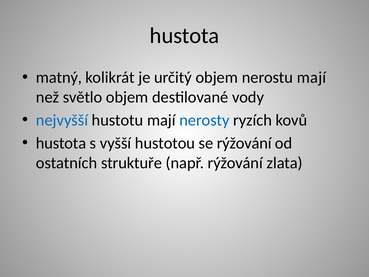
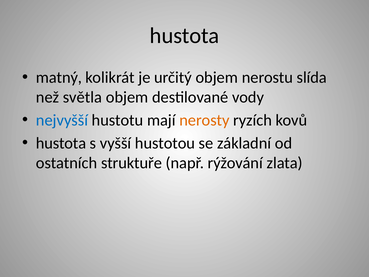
nerostu mají: mají -> slída
světlo: světlo -> světla
nerosty colour: blue -> orange
se rýžování: rýžování -> základní
